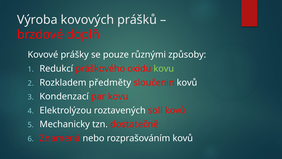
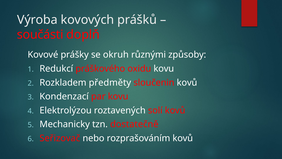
brzdové: brzdové -> součásti
pouze: pouze -> okruh
kovu at (164, 69) colour: light green -> white
Znamená: Znamená -> Seřizovač
